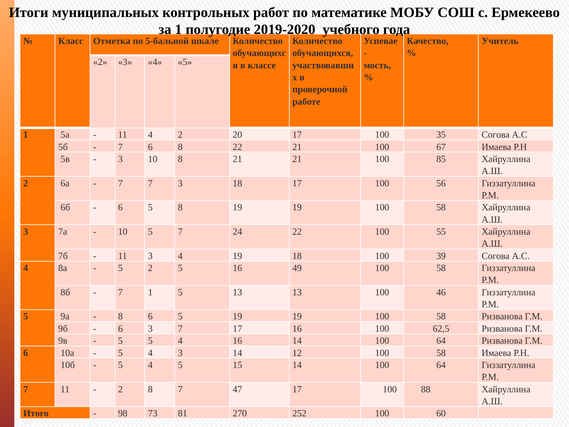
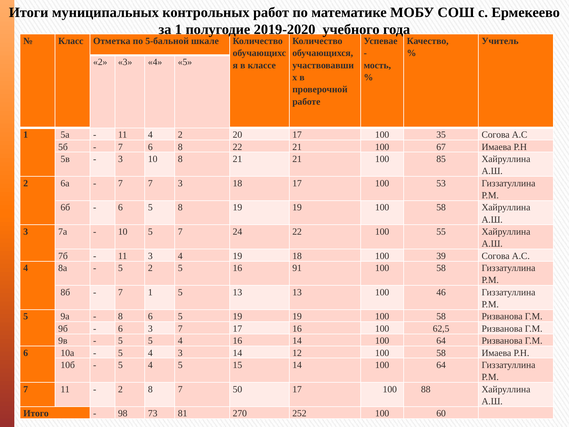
56: 56 -> 53
49: 49 -> 91
47: 47 -> 50
